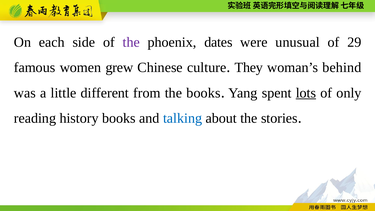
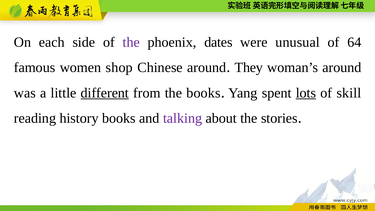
29: 29 -> 64
grew: grew -> shop
Chinese culture: culture -> around
woman’s behind: behind -> around
different underline: none -> present
only: only -> skill
talking colour: blue -> purple
